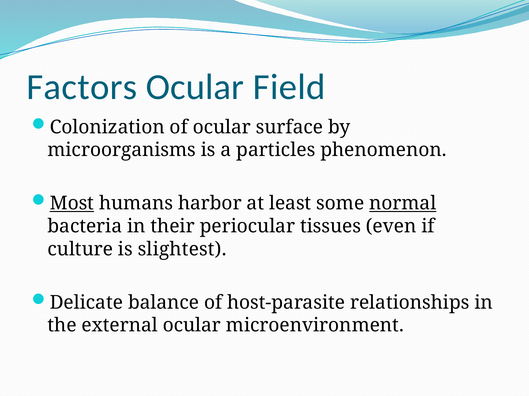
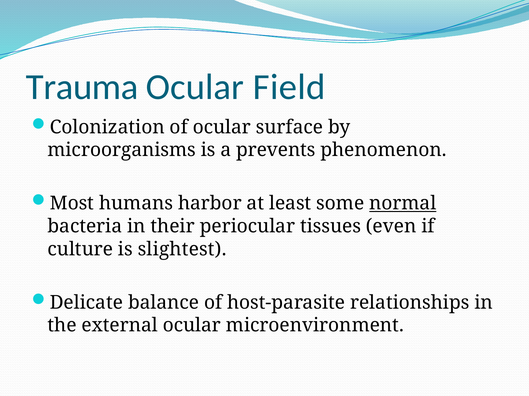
Factors: Factors -> Trauma
particles: particles -> prevents
Most underline: present -> none
